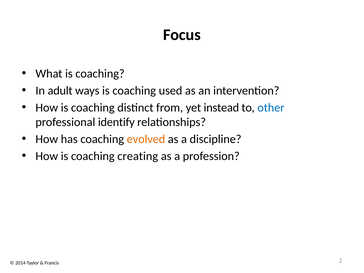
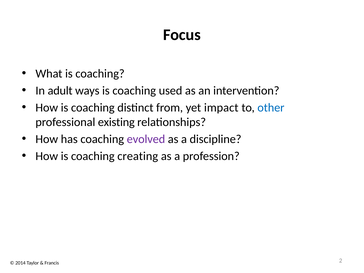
instead: instead -> impact
identify: identify -> existing
evolved colour: orange -> purple
